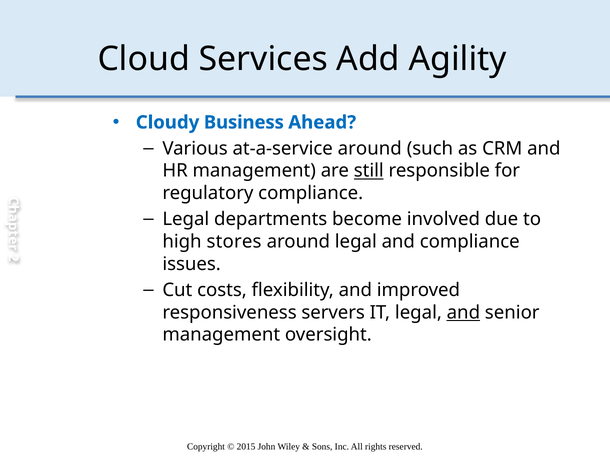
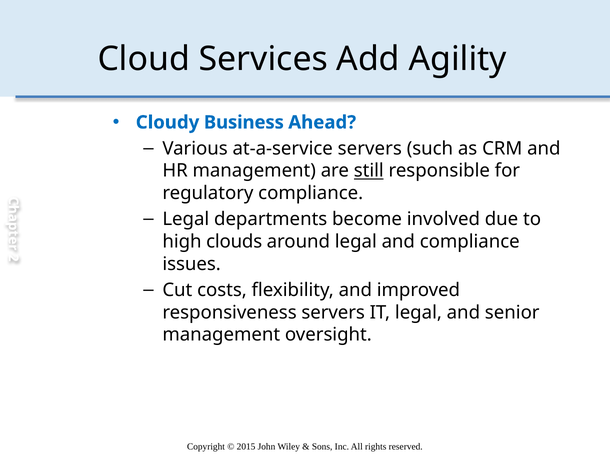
at-a-service around: around -> servers
stores: stores -> clouds
and at (463, 312) underline: present -> none
